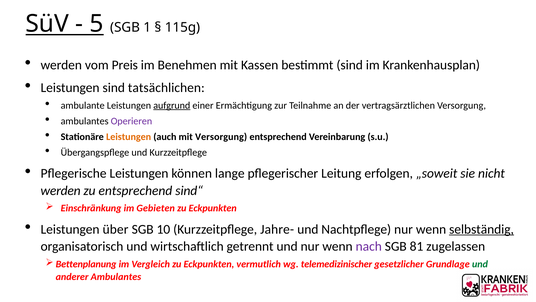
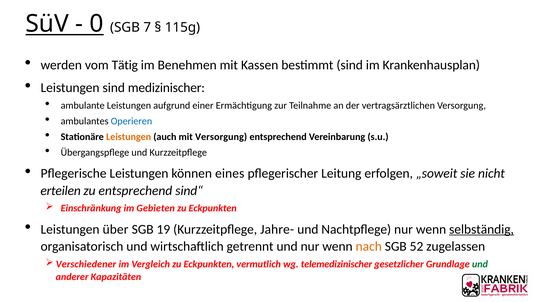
5: 5 -> 0
1: 1 -> 7
Preis: Preis -> Tätig
tatsächlichen: tatsächlichen -> medizinischer
aufgrund underline: present -> none
Operieren colour: purple -> blue
lange: lange -> eines
werden at (61, 190): werden -> erteilen
10: 10 -> 19
nach colour: purple -> orange
81: 81 -> 52
Bettenplanung: Bettenplanung -> Verschiedener
anderer Ambulantes: Ambulantes -> Kapazitäten
